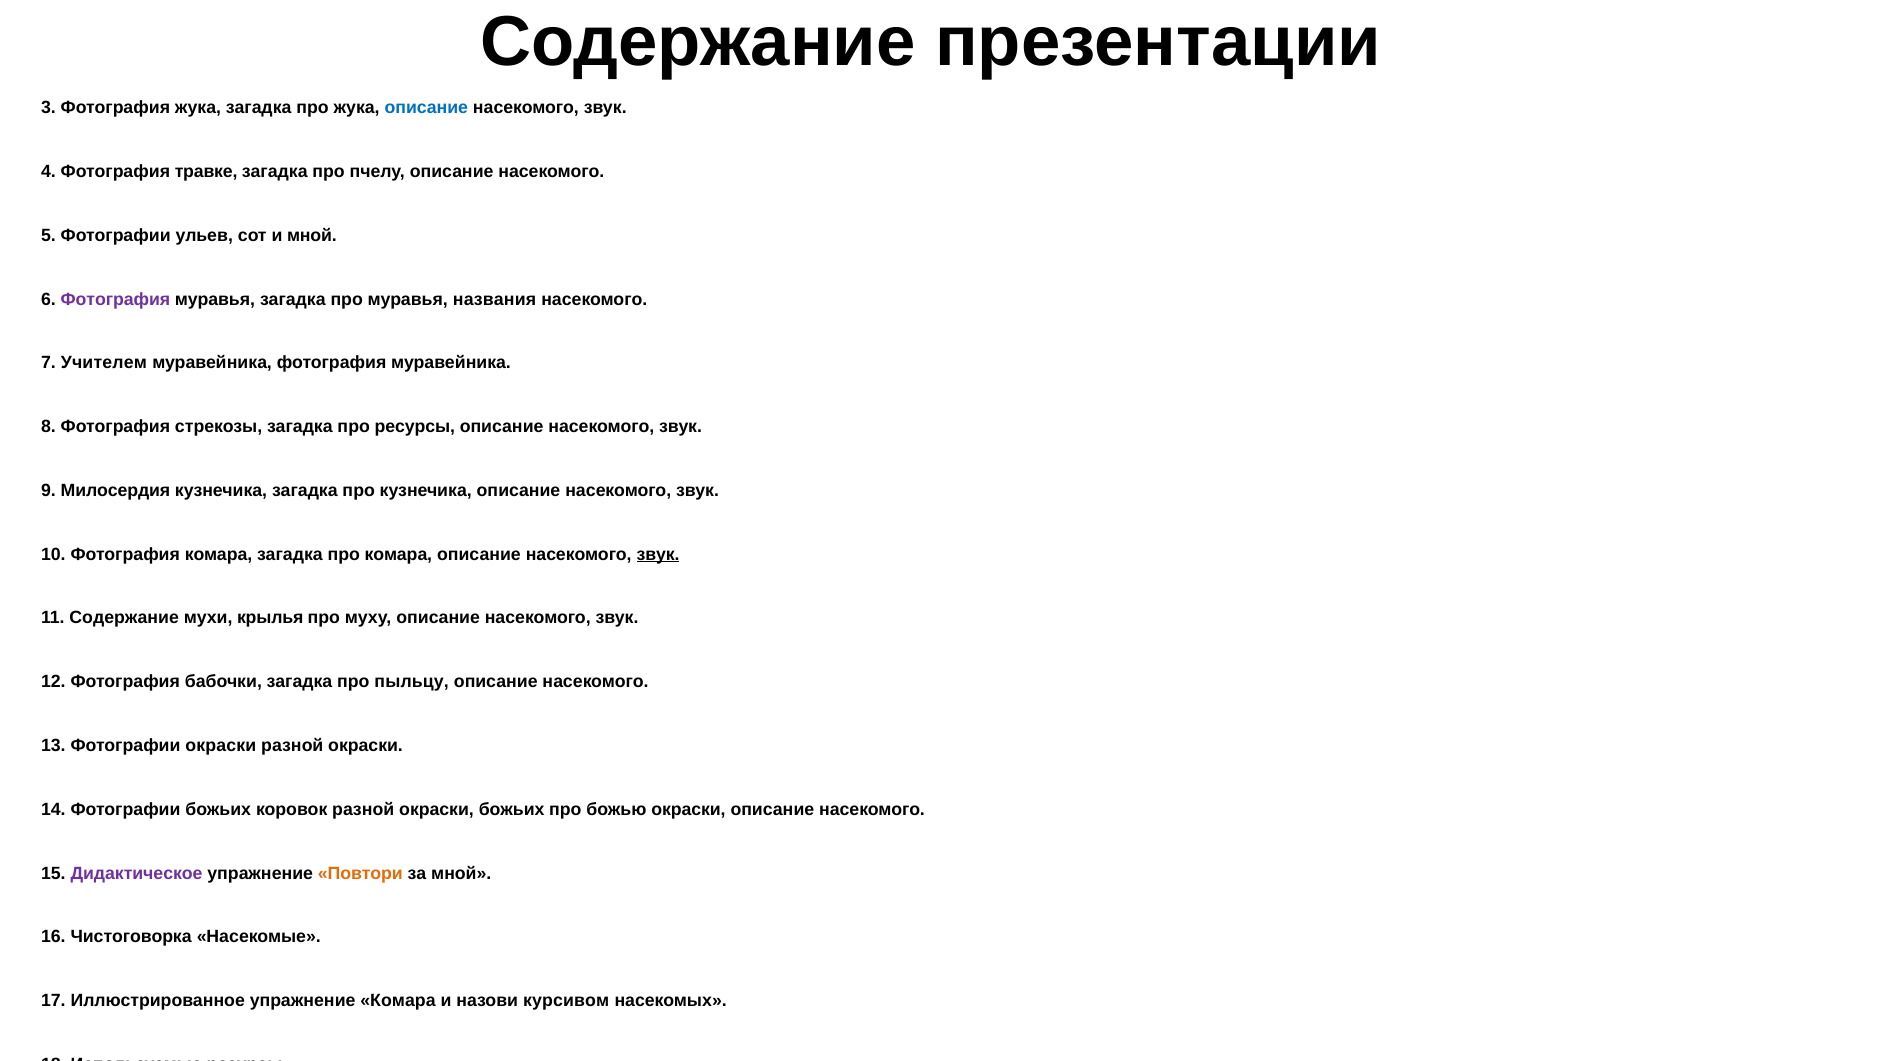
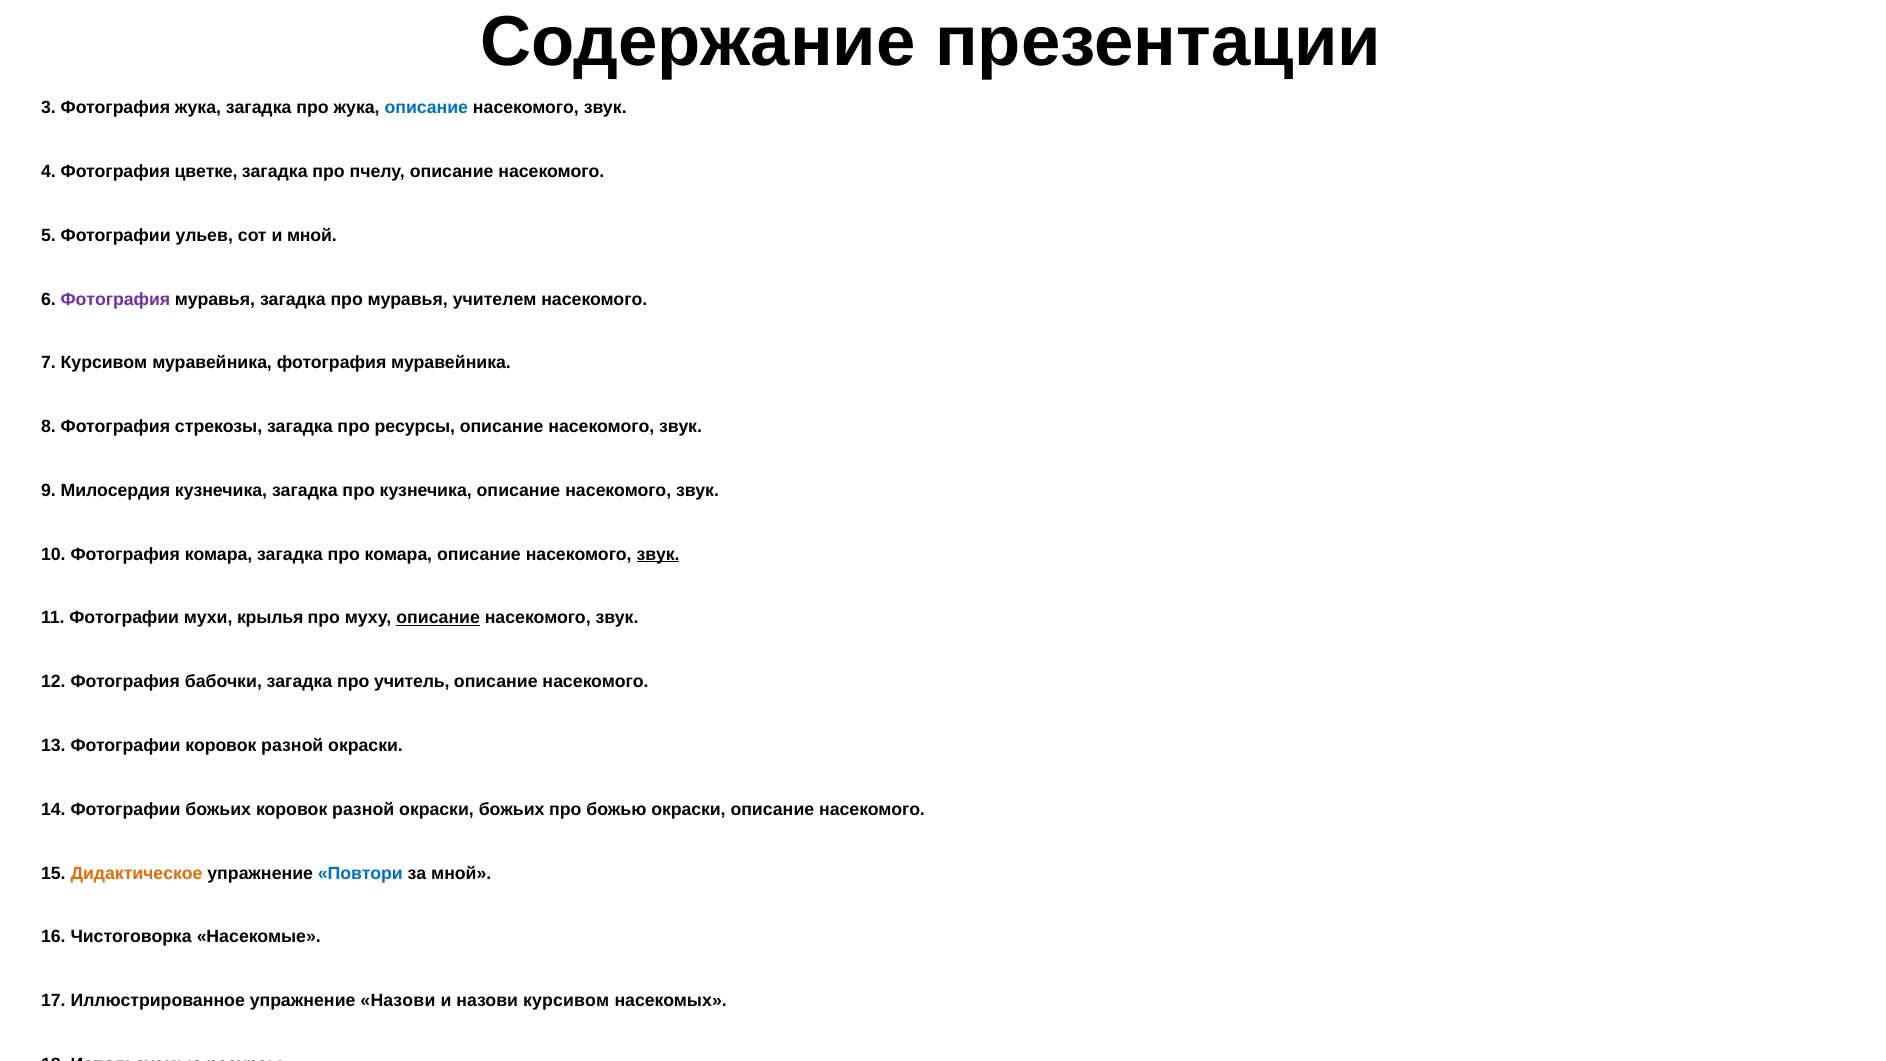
травке: травке -> цветке
названия: названия -> учителем
7 Учителем: Учителем -> Курсивом
11 Содержание: Содержание -> Фотографии
описание at (438, 618) underline: none -> present
пыльцу: пыльцу -> учитель
Фотографии окраски: окраски -> коровок
Дидактическое colour: purple -> orange
Повтори colour: orange -> blue
упражнение Комара: Комара -> Назови
